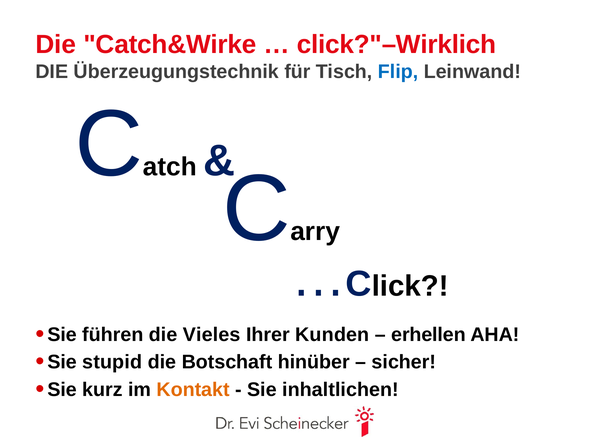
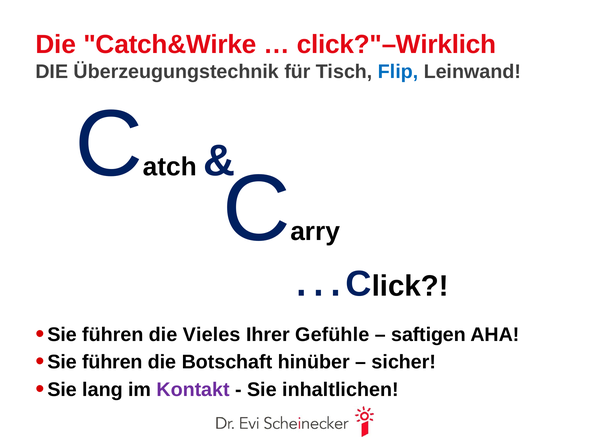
Kunden: Kunden -> Gefühle
erhellen: erhellen -> saftigen
stupid at (112, 362): stupid -> führen
kurz: kurz -> lang
Kontakt colour: orange -> purple
